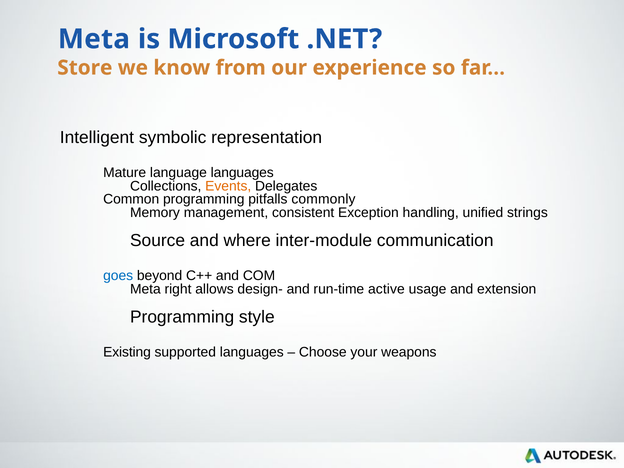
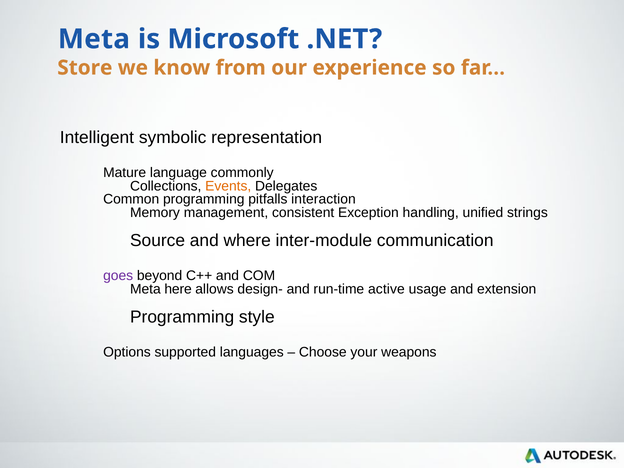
language languages: languages -> commonly
commonly: commonly -> interaction
goes colour: blue -> purple
right: right -> here
Existing: Existing -> Options
